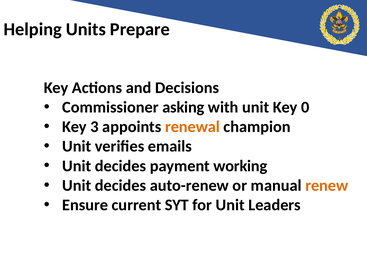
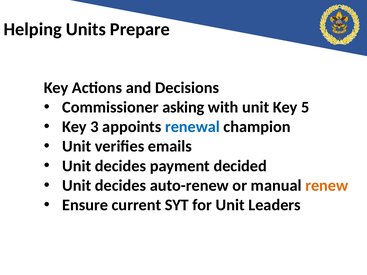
0: 0 -> 5
renewal colour: orange -> blue
working: working -> decided
